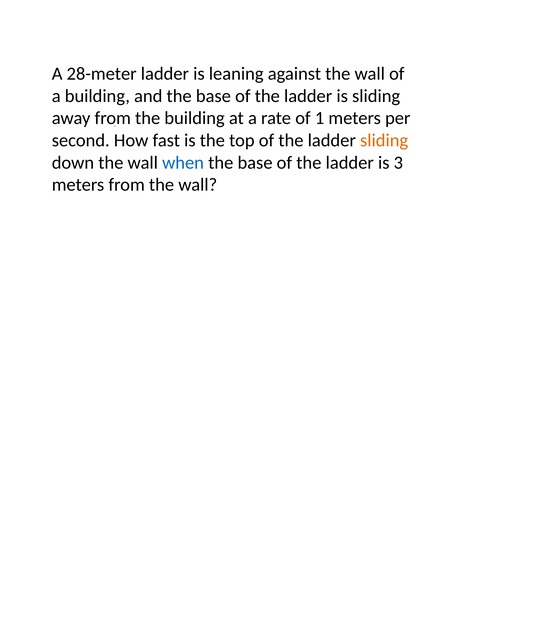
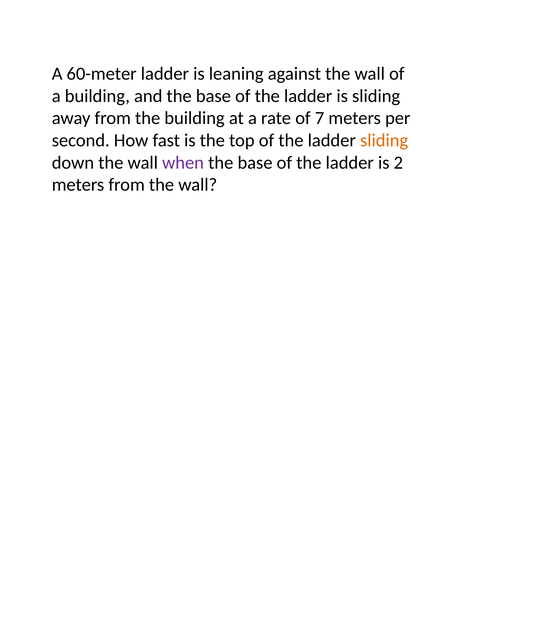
28-meter: 28-meter -> 60-meter
1: 1 -> 7
when colour: blue -> purple
3: 3 -> 2
